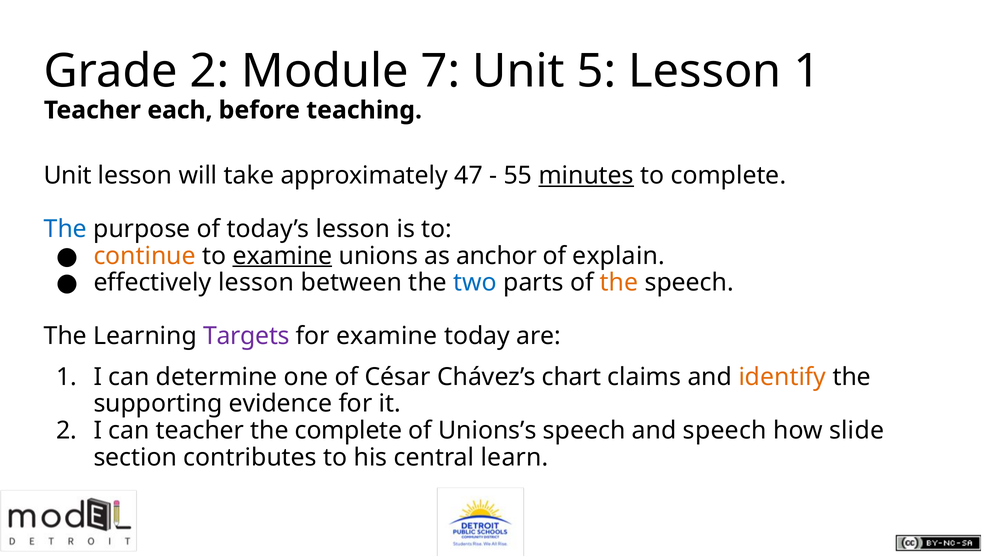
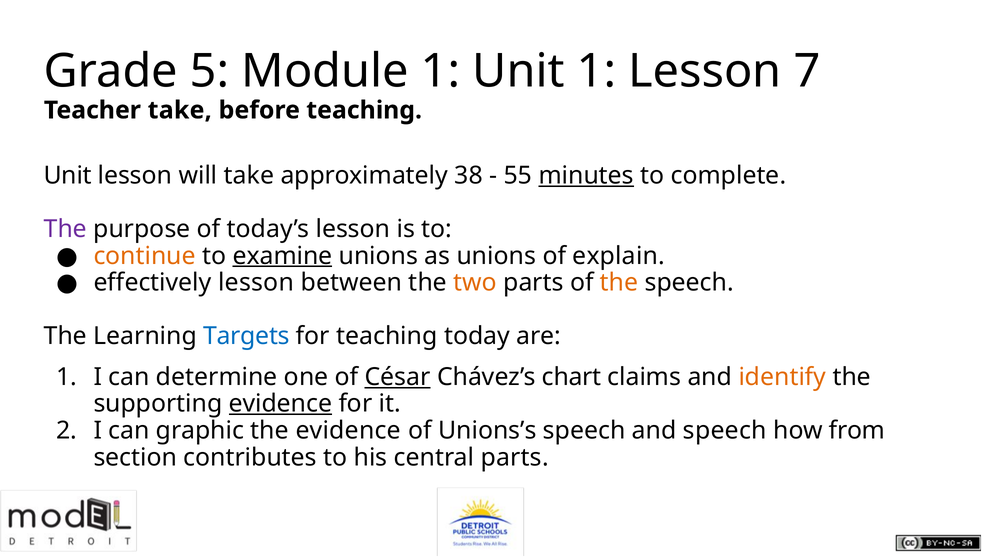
Grade 2: 2 -> 5
Module 7: 7 -> 1
Unit 5: 5 -> 1
Lesson 1: 1 -> 7
Teacher each: each -> take
47: 47 -> 38
The at (65, 229) colour: blue -> purple
as anchor: anchor -> unions
two colour: blue -> orange
Targets colour: purple -> blue
for examine: examine -> teaching
César underline: none -> present
evidence at (281, 404) underline: none -> present
can teacher: teacher -> graphic
the complete: complete -> evidence
slide: slide -> from
central learn: learn -> parts
